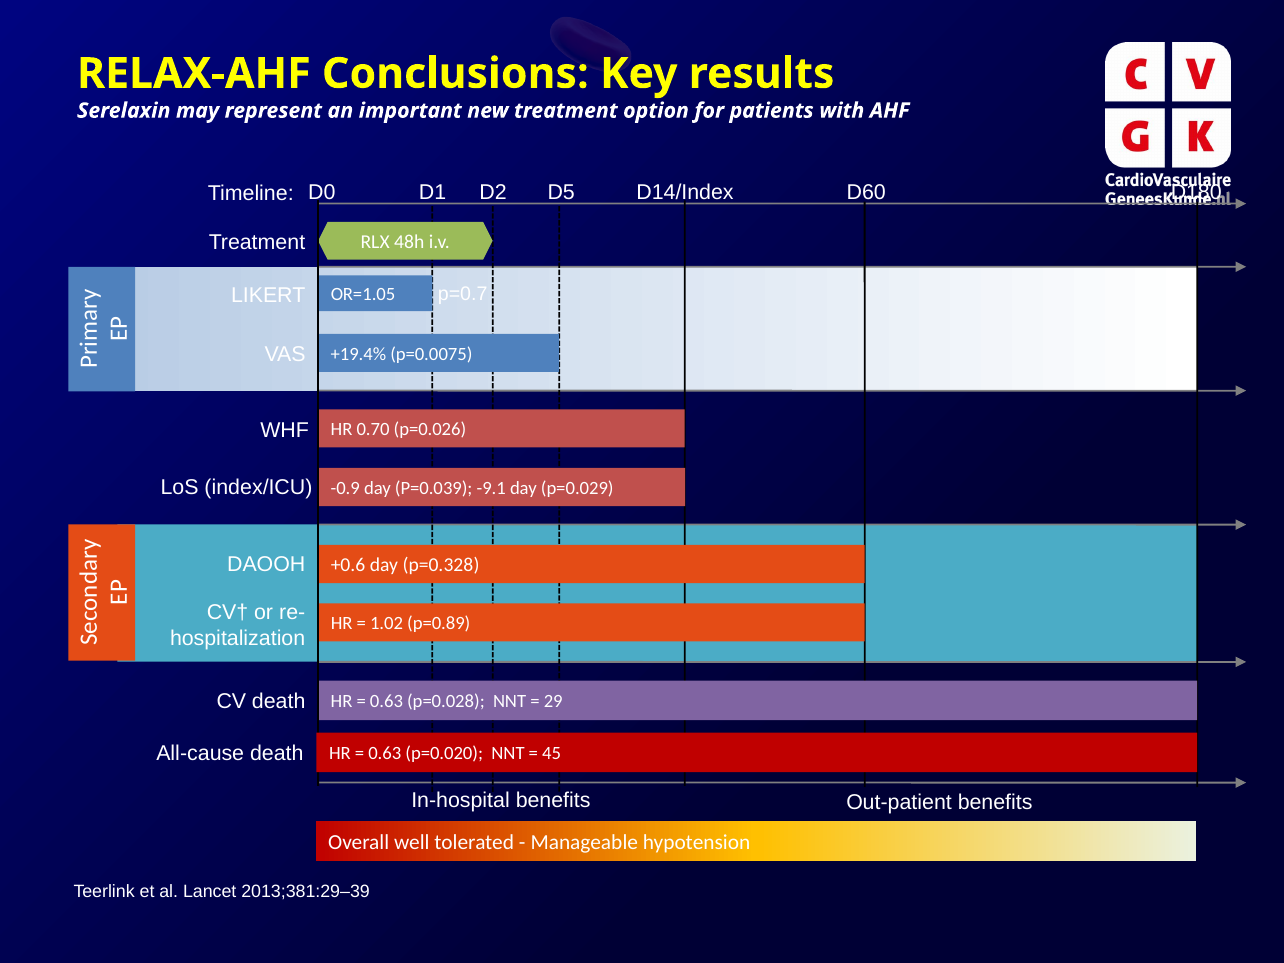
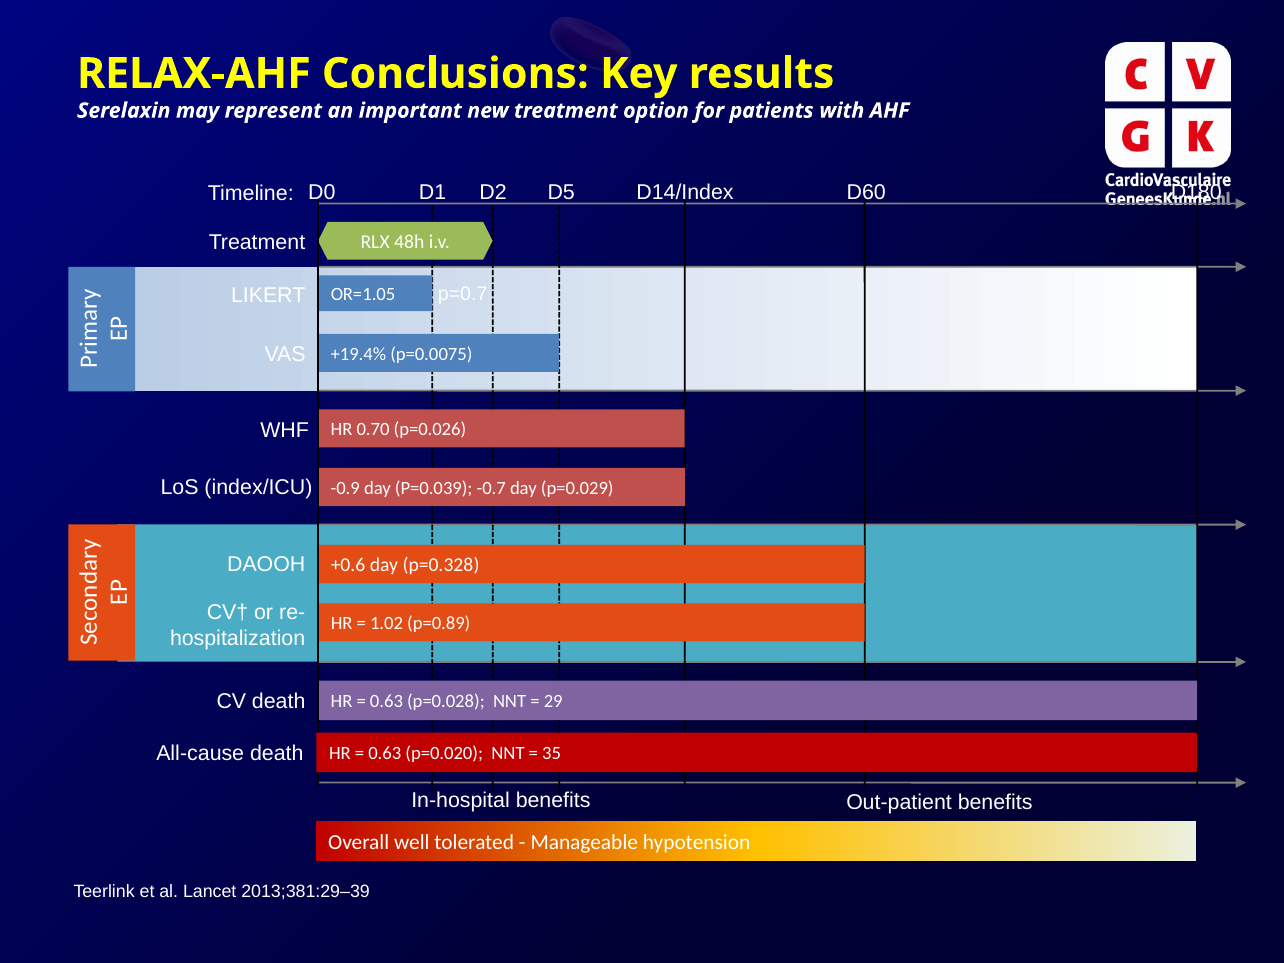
-9.1: -9.1 -> -0.7
45: 45 -> 35
